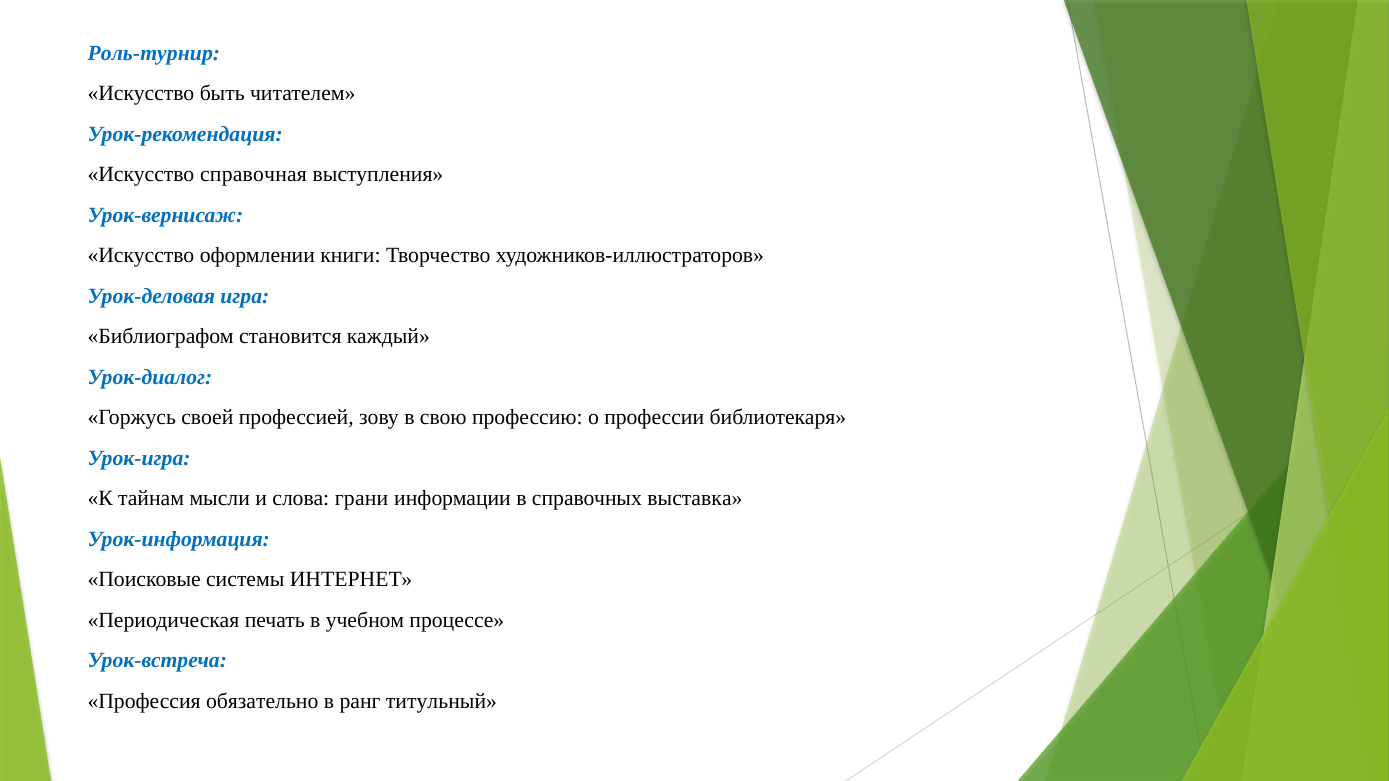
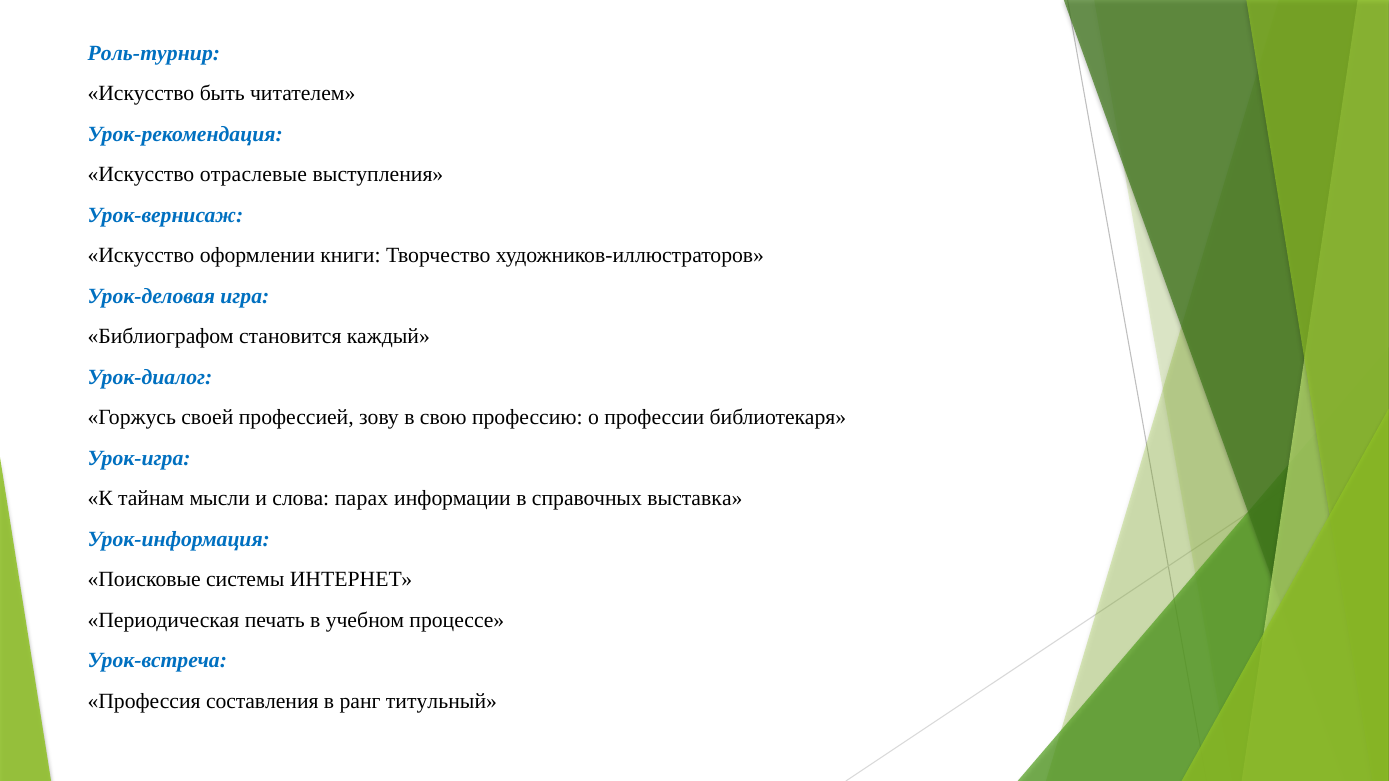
справочная: справочная -> отраслевые
грани: грани -> парах
обязательно: обязательно -> составления
